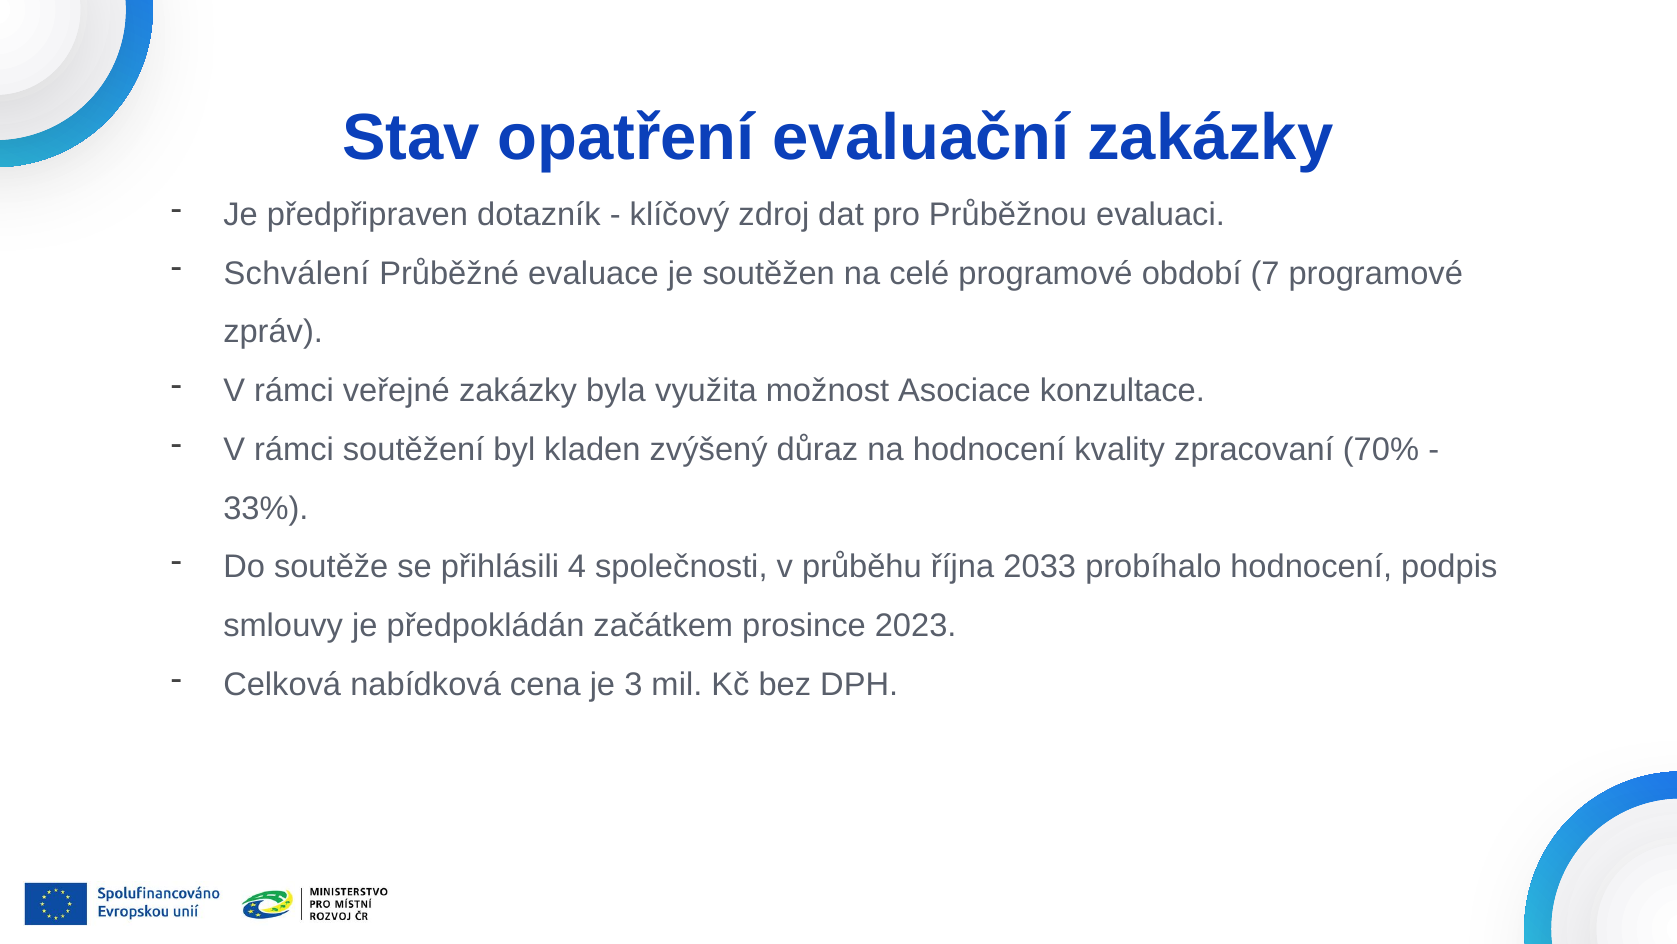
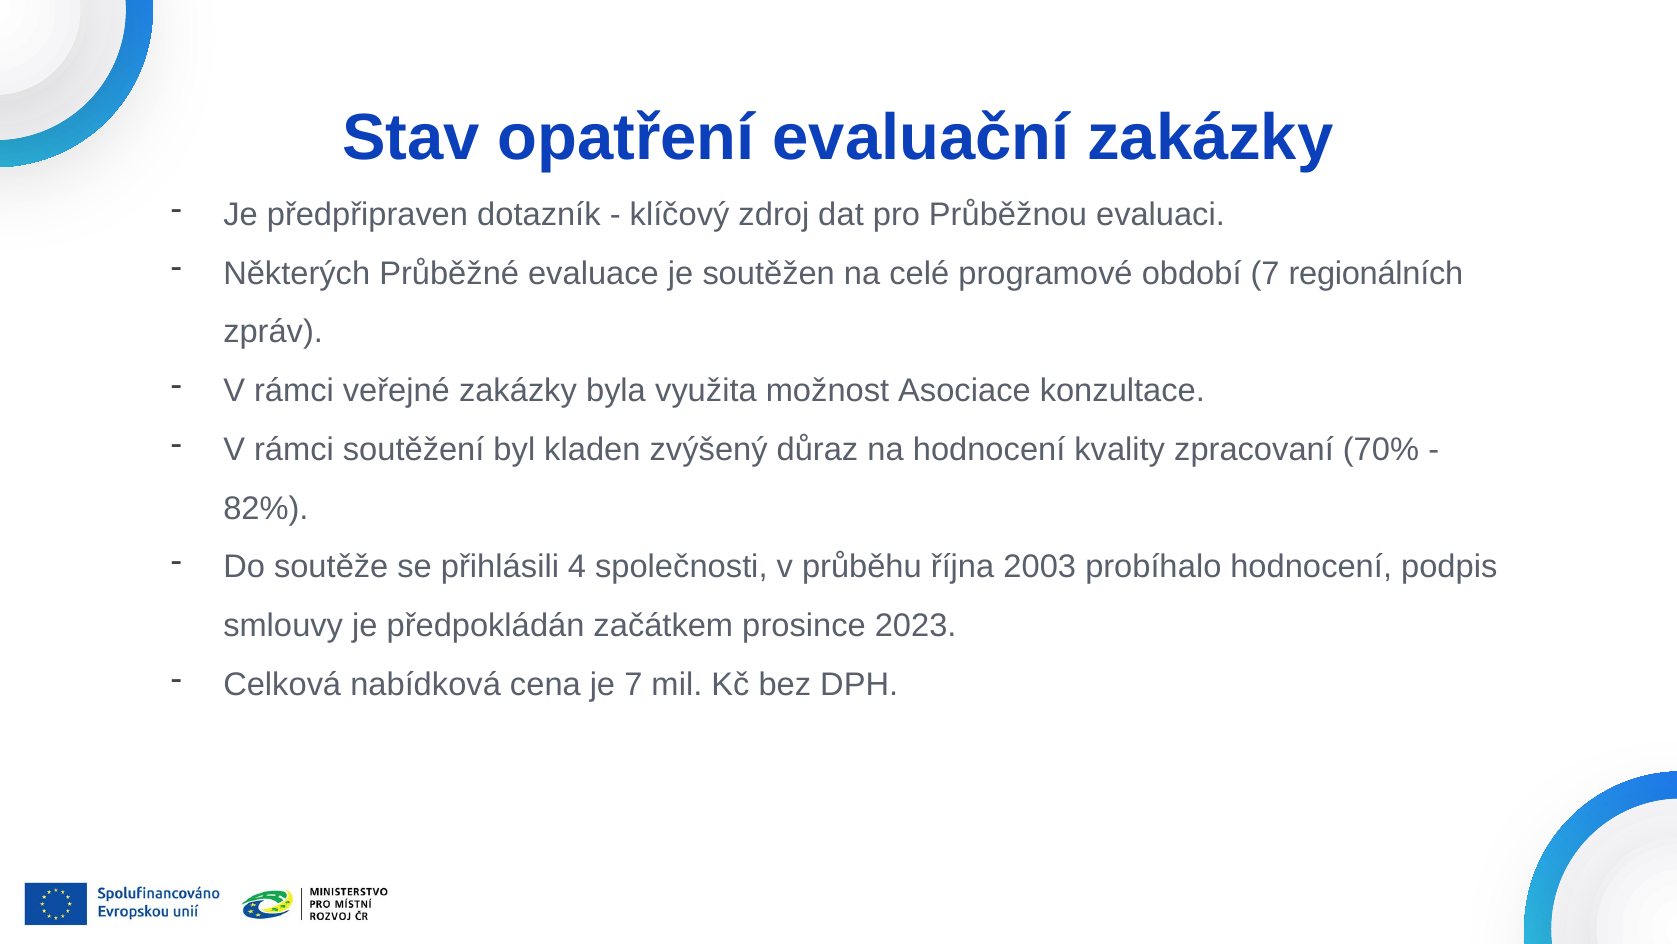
Schválení: Schválení -> Některých
7 programové: programové -> regionálních
33%: 33% -> 82%
2033: 2033 -> 2003
je 3: 3 -> 7
